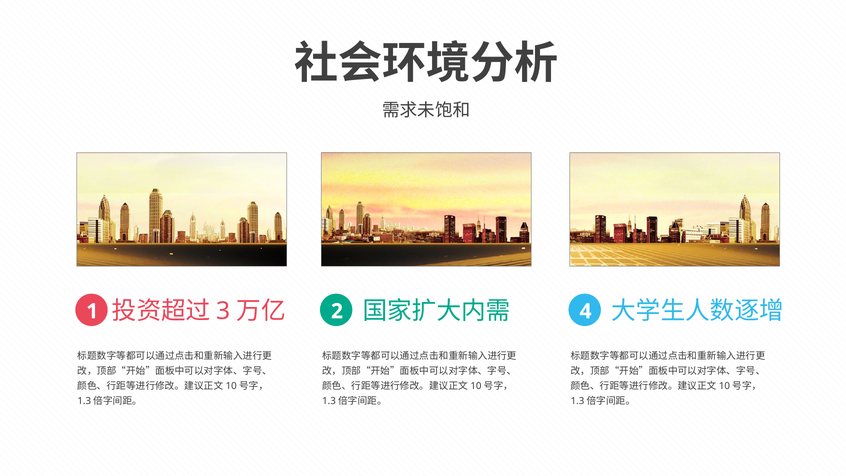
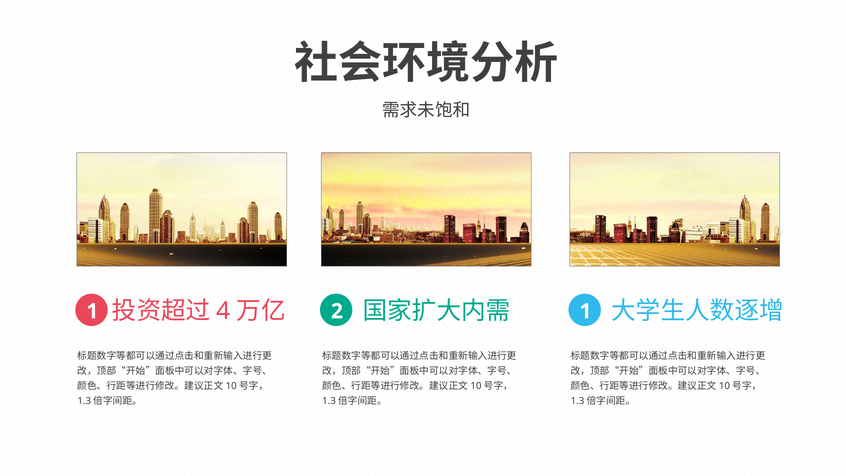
3: 3 -> 4
4 at (586, 311): 4 -> 1
